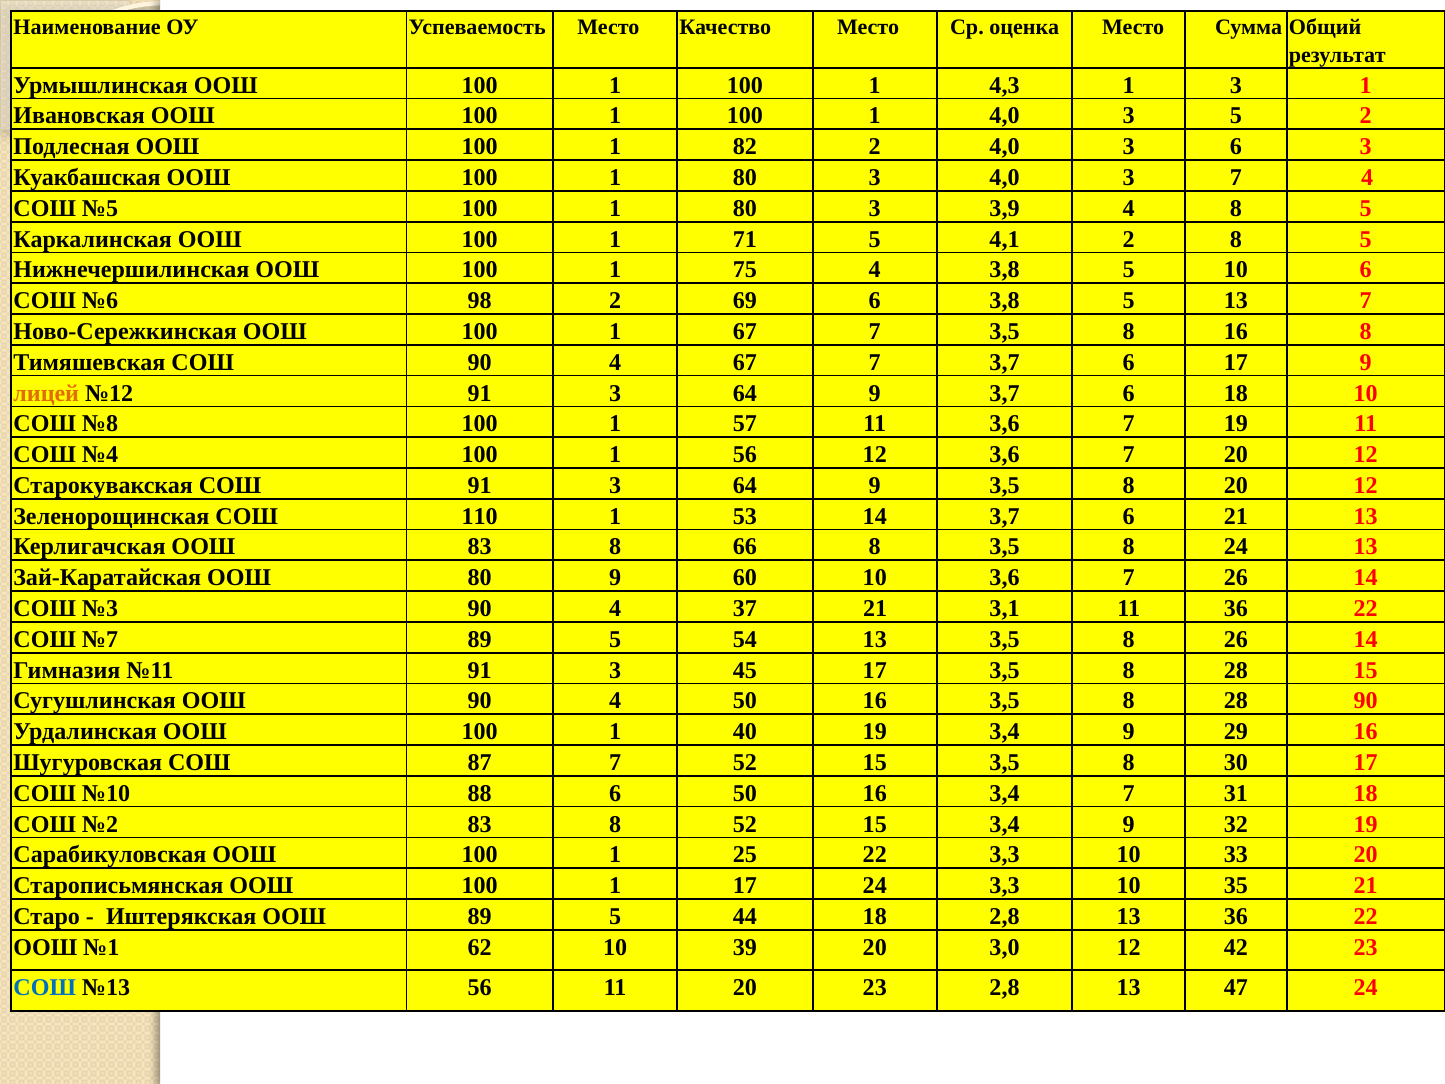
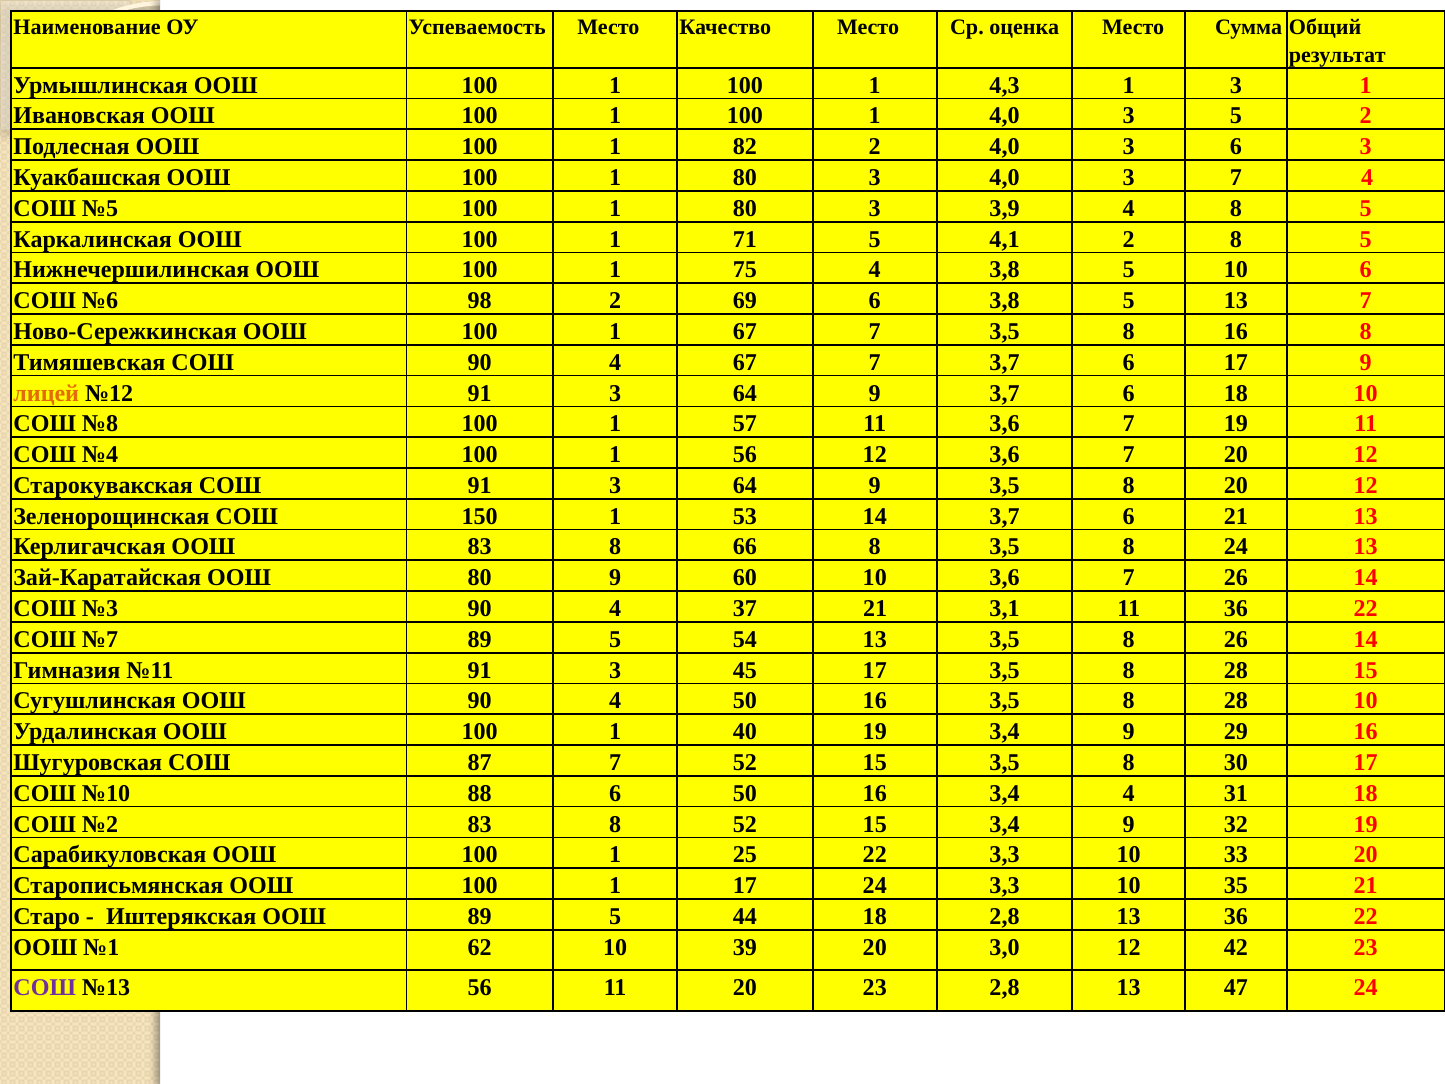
110: 110 -> 150
28 90: 90 -> 10
3,4 7: 7 -> 4
СОШ at (45, 987) colour: blue -> purple
